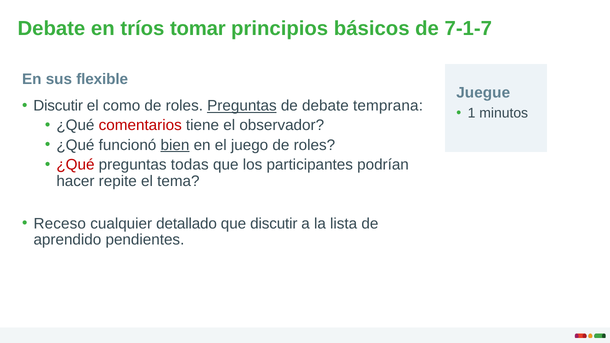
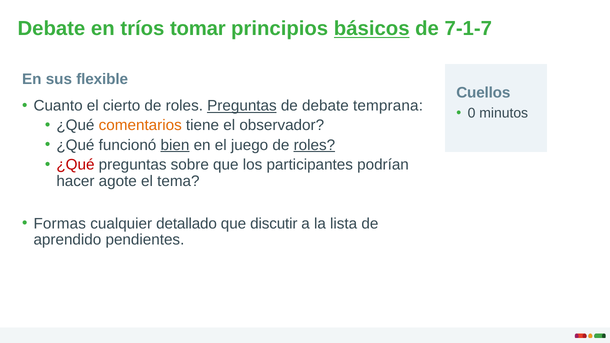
básicos underline: none -> present
Juegue: Juegue -> Cuellos
Discutir at (58, 106): Discutir -> Cuanto
como: como -> cierto
1: 1 -> 0
comentarios colour: red -> orange
roles at (314, 145) underline: none -> present
todas: todas -> sobre
repite: repite -> agote
Receso: Receso -> Formas
